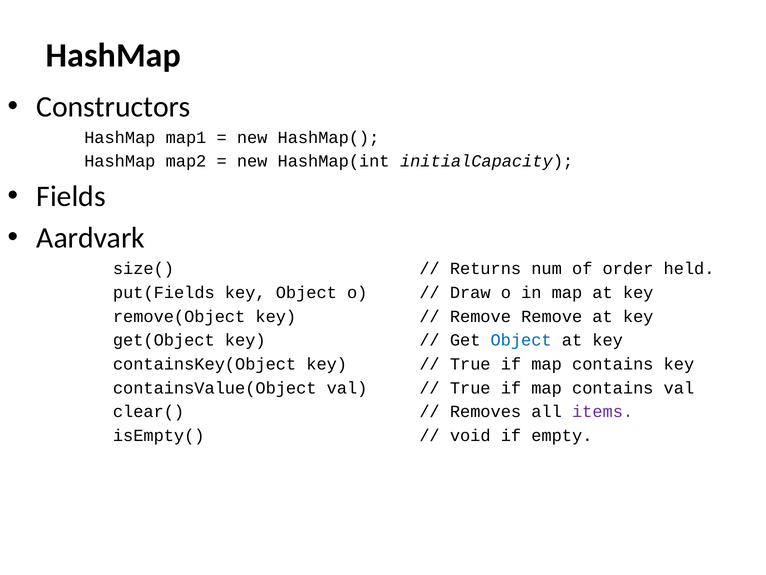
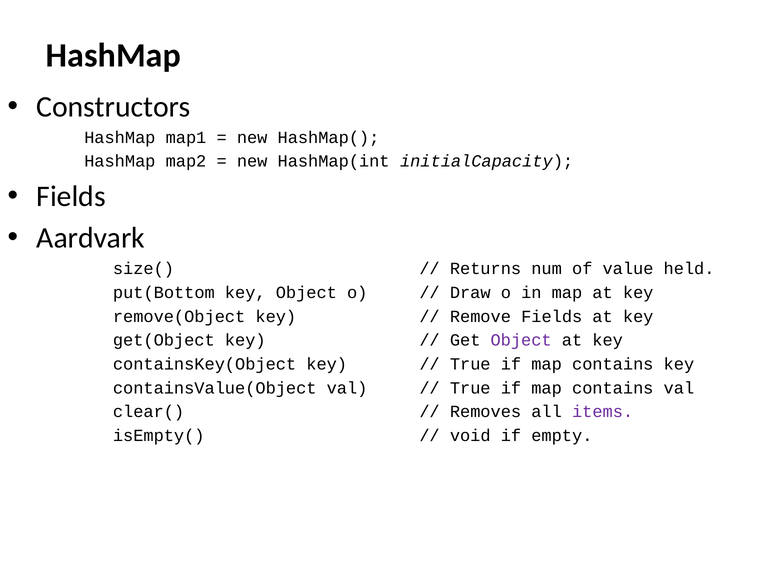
order: order -> value
put(Fields: put(Fields -> put(Bottom
Remove Remove: Remove -> Fields
Object at (521, 340) colour: blue -> purple
